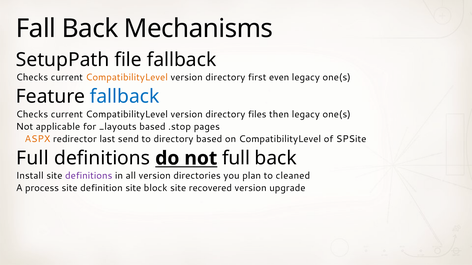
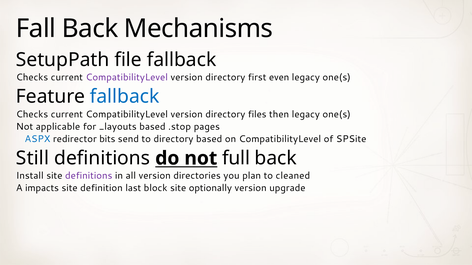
CompatibilityLevel at (127, 77) colour: orange -> purple
ASPX colour: orange -> blue
last: last -> bits
Full at (33, 158): Full -> Still
process: process -> impacts
definition site: site -> last
recovered: recovered -> optionally
